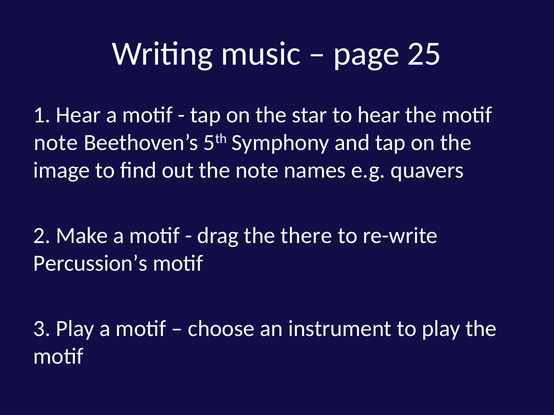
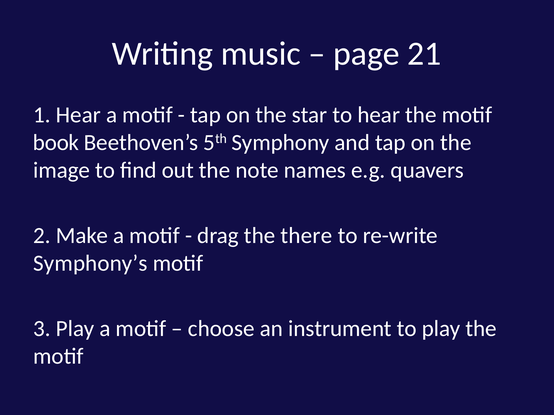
25: 25 -> 21
note at (56, 143): note -> book
Percussion’s: Percussion’s -> Symphony’s
